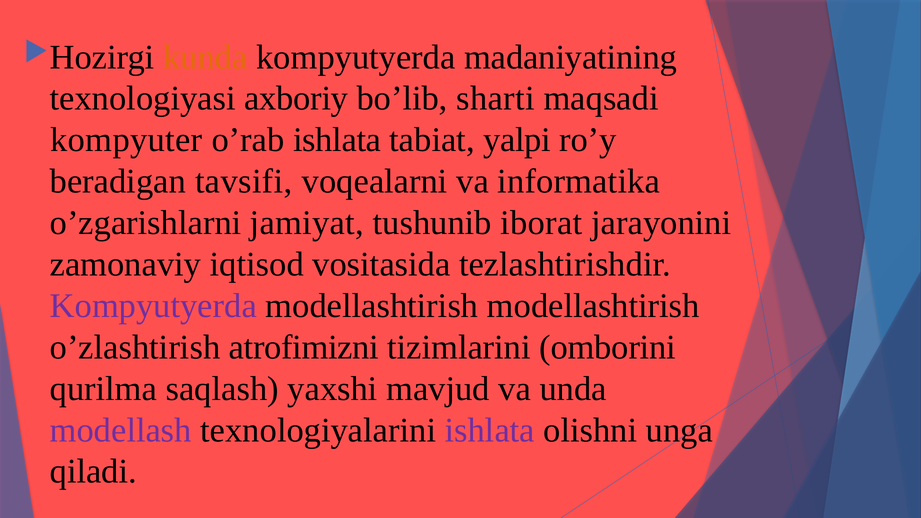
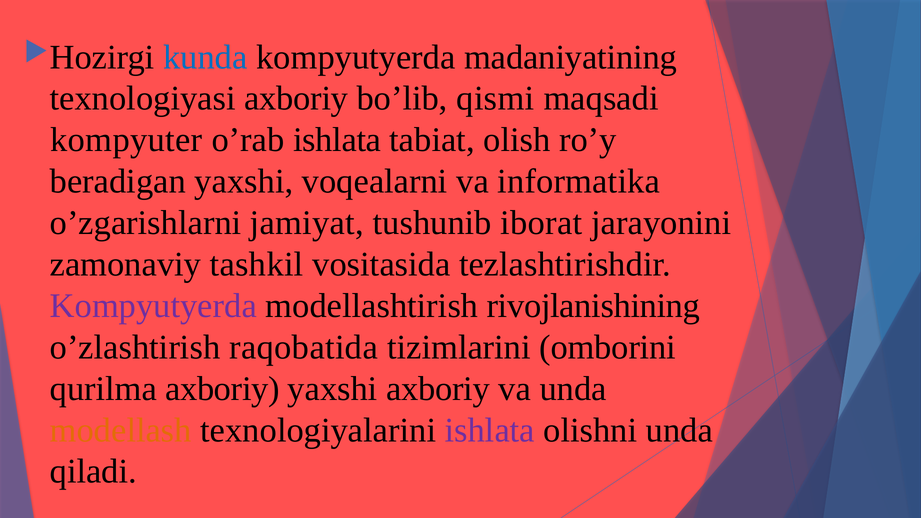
kunda colour: orange -> blue
sharti: sharti -> qismi
yalpi: yalpi -> оlish
beradigan tаvsifi: tаvsifi -> yaxshi
iqtisod: iqtisod -> tashkil
modellashtirish modellashtirish: modellashtirish -> rivojlanishining
atrofimizni: atrofimizni -> raqobatida
qurilma sаqlаsh: sаqlаsh -> axboriy
yaxshi mavjud: mavjud -> axboriy
modellash colour: purple -> orange
unga: unga -> undа
